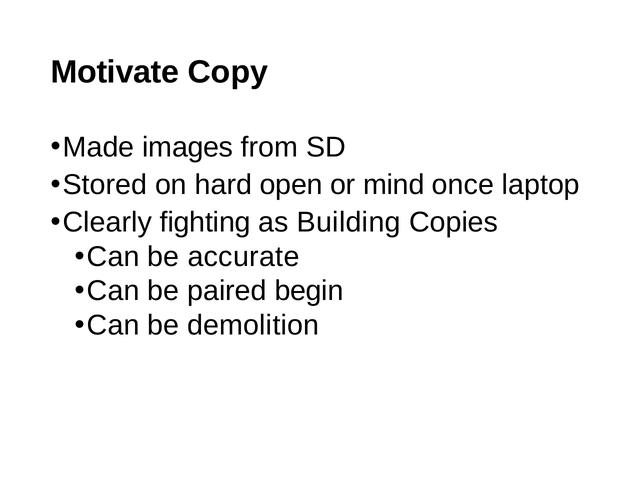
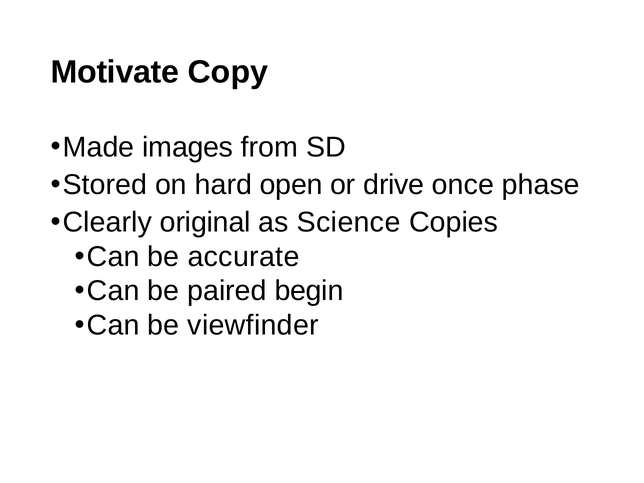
mind: mind -> drive
laptop: laptop -> phase
fighting: fighting -> original
Building: Building -> Science
demolition: demolition -> viewfinder
